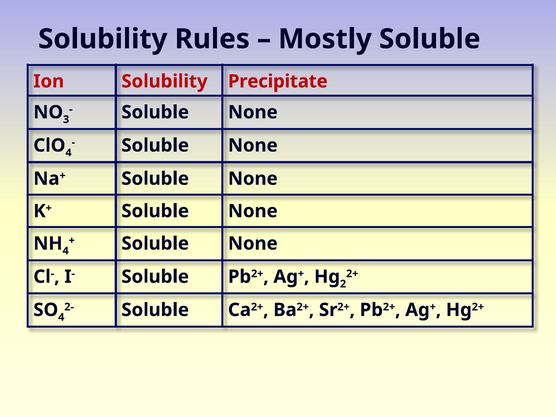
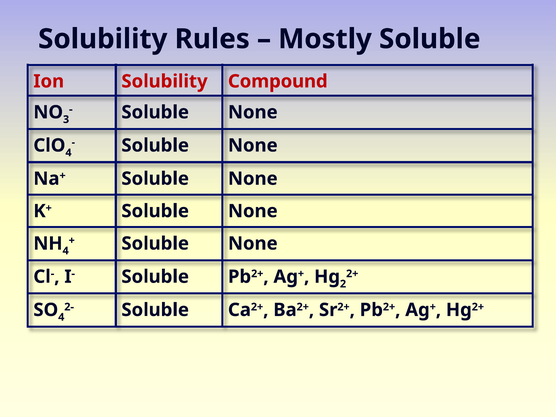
Precipitate: Precipitate -> Compound
